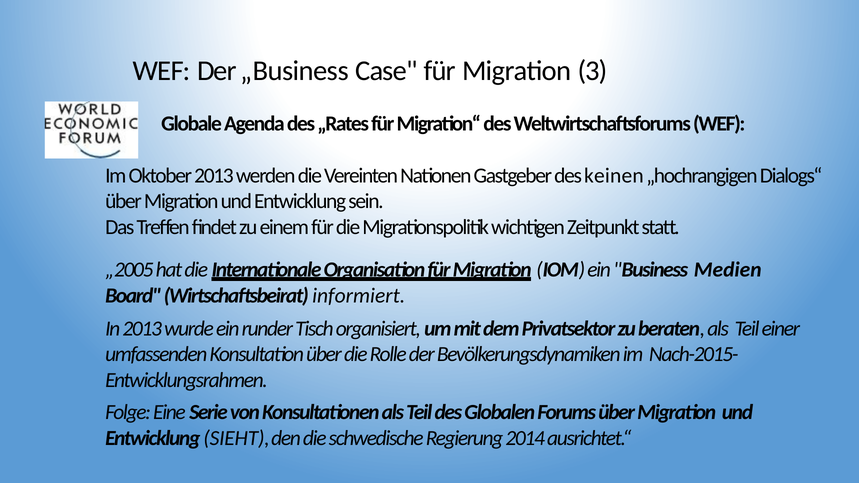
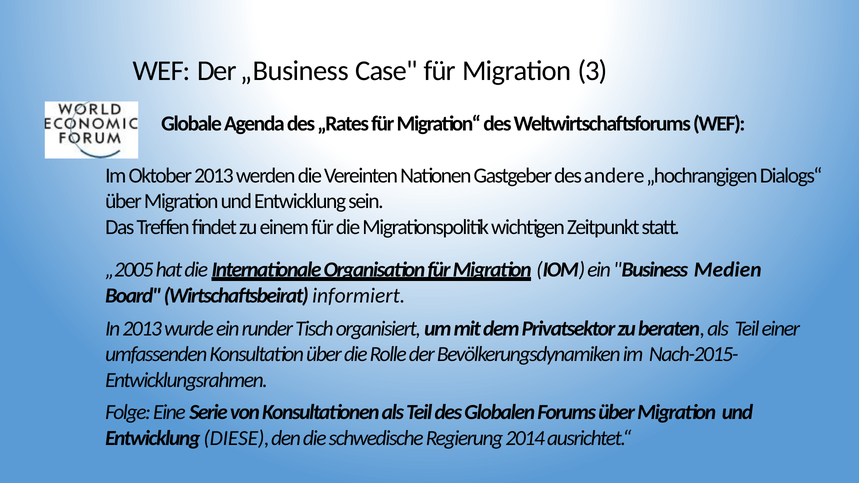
keinen: keinen -> andere
SIEHT: SIEHT -> DIESE
